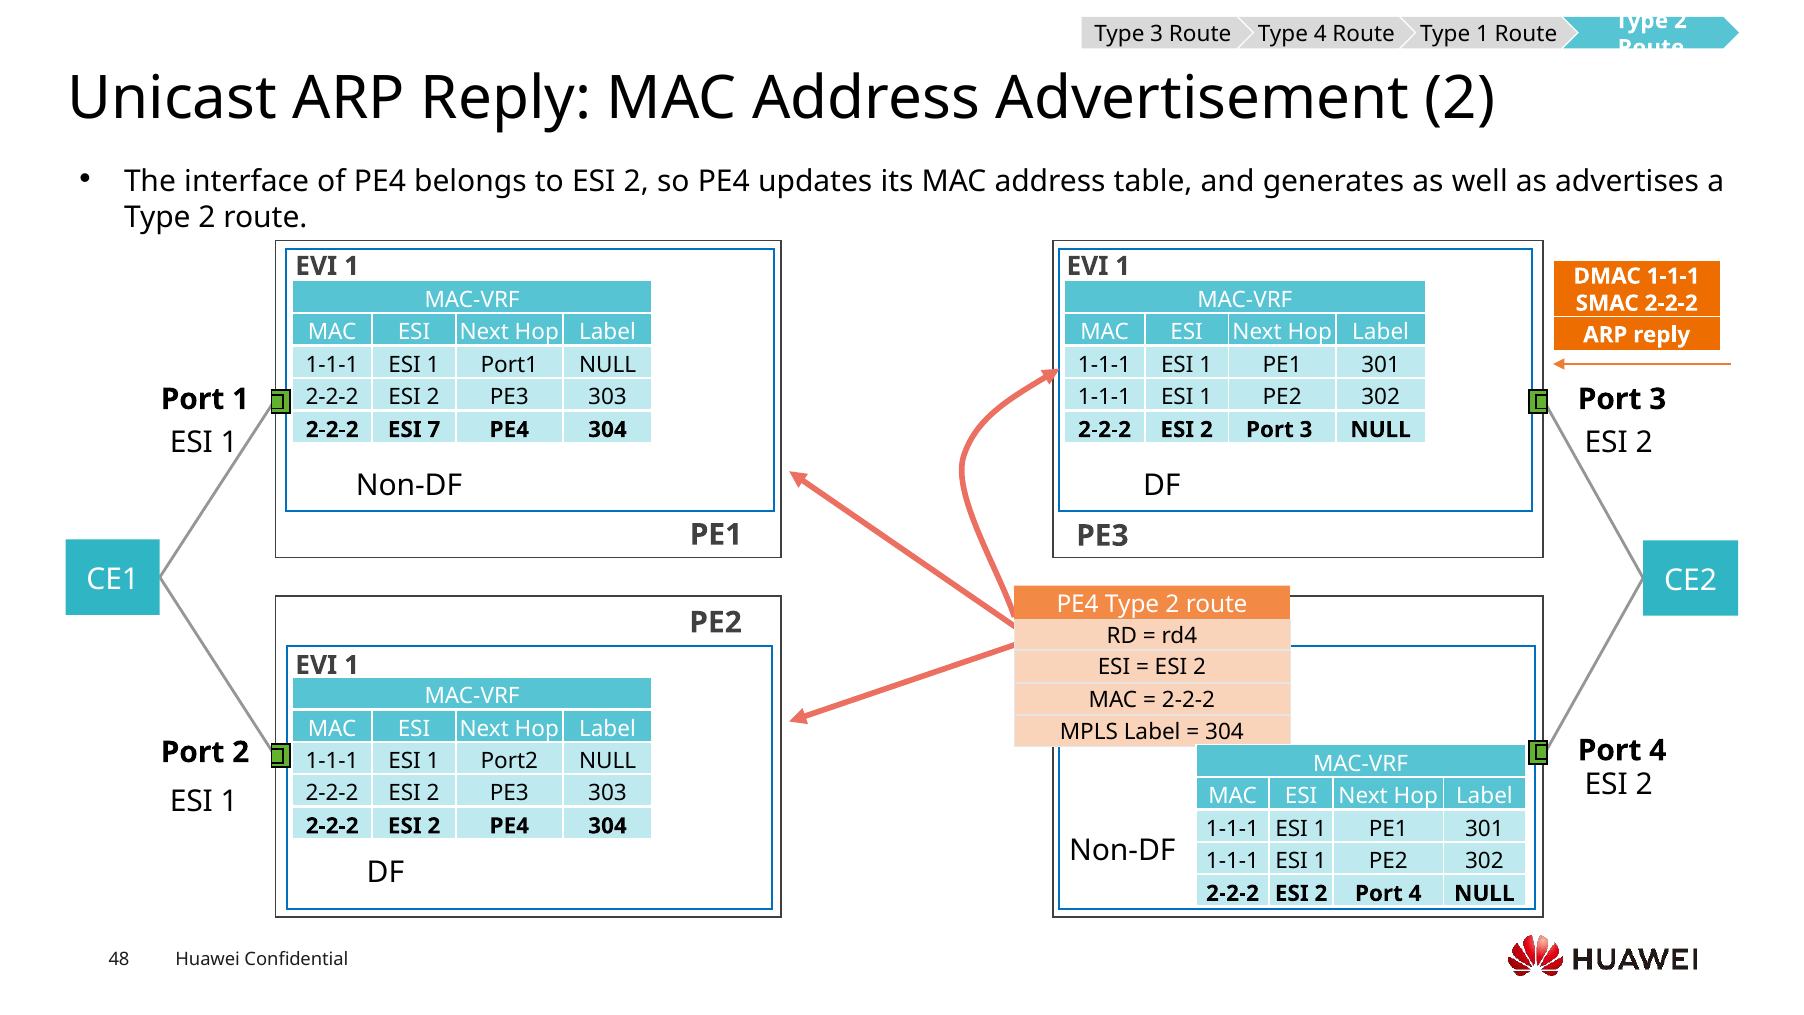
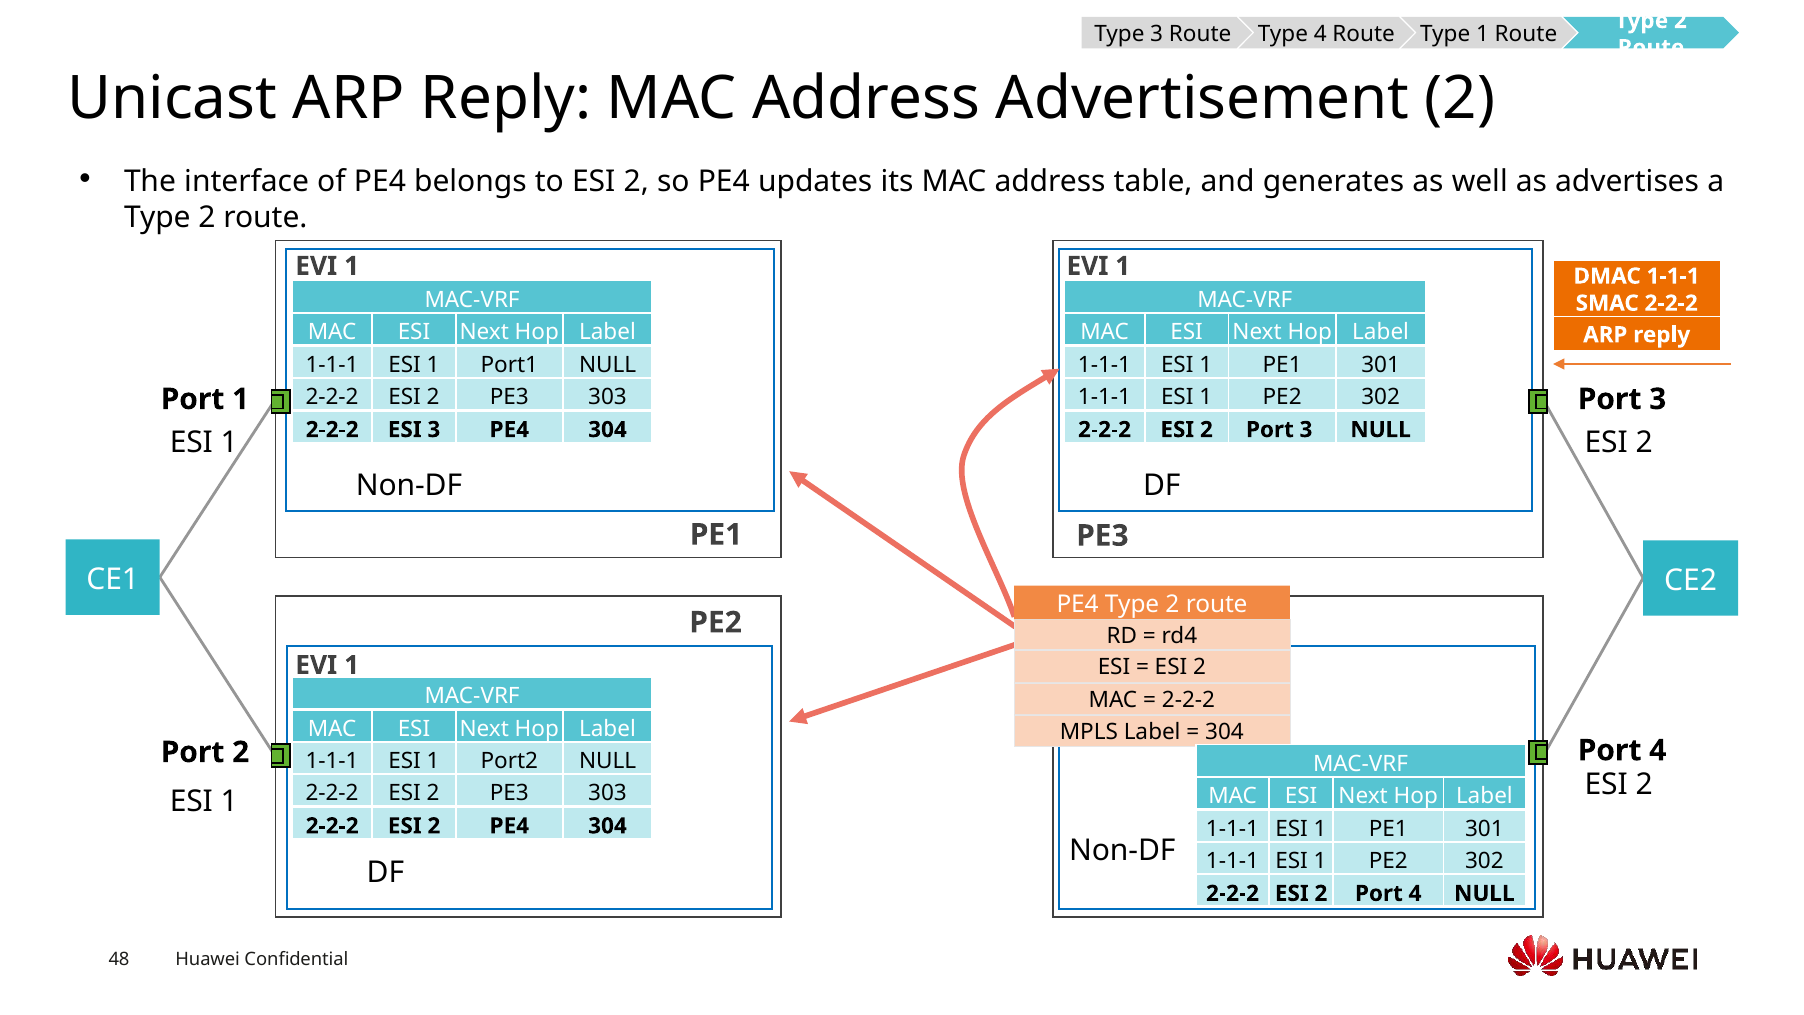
ESI 7: 7 -> 3
